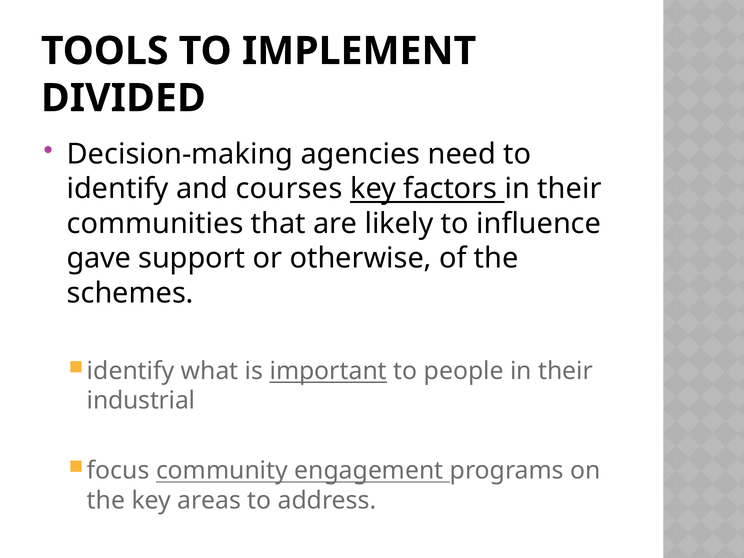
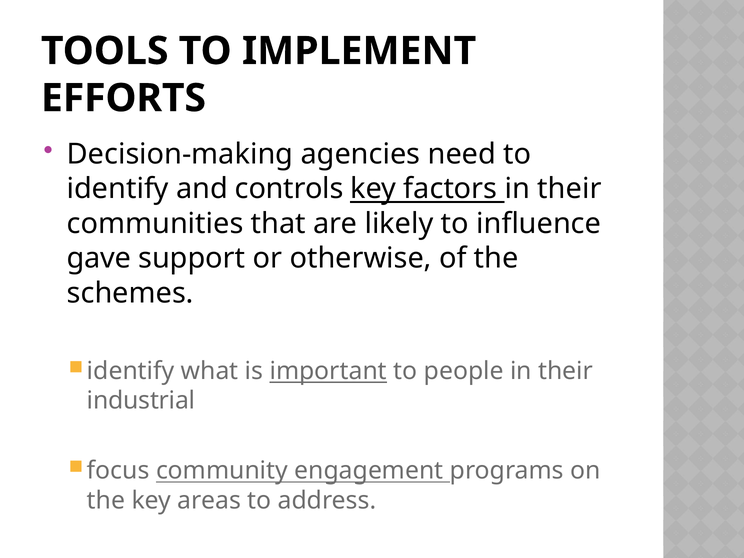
DIVIDED: DIVIDED -> EFFORTS
courses: courses -> controls
